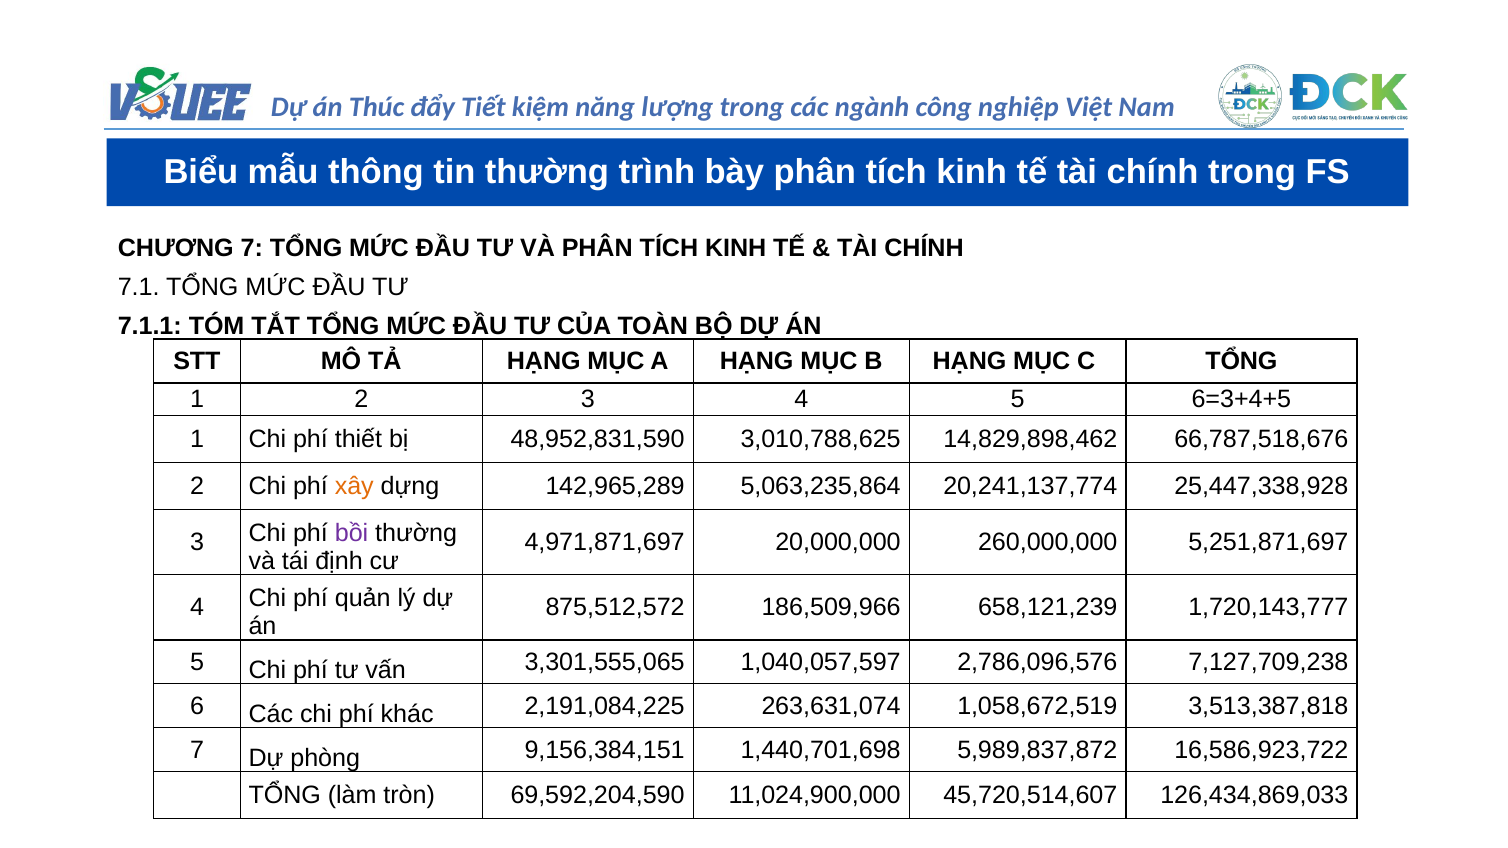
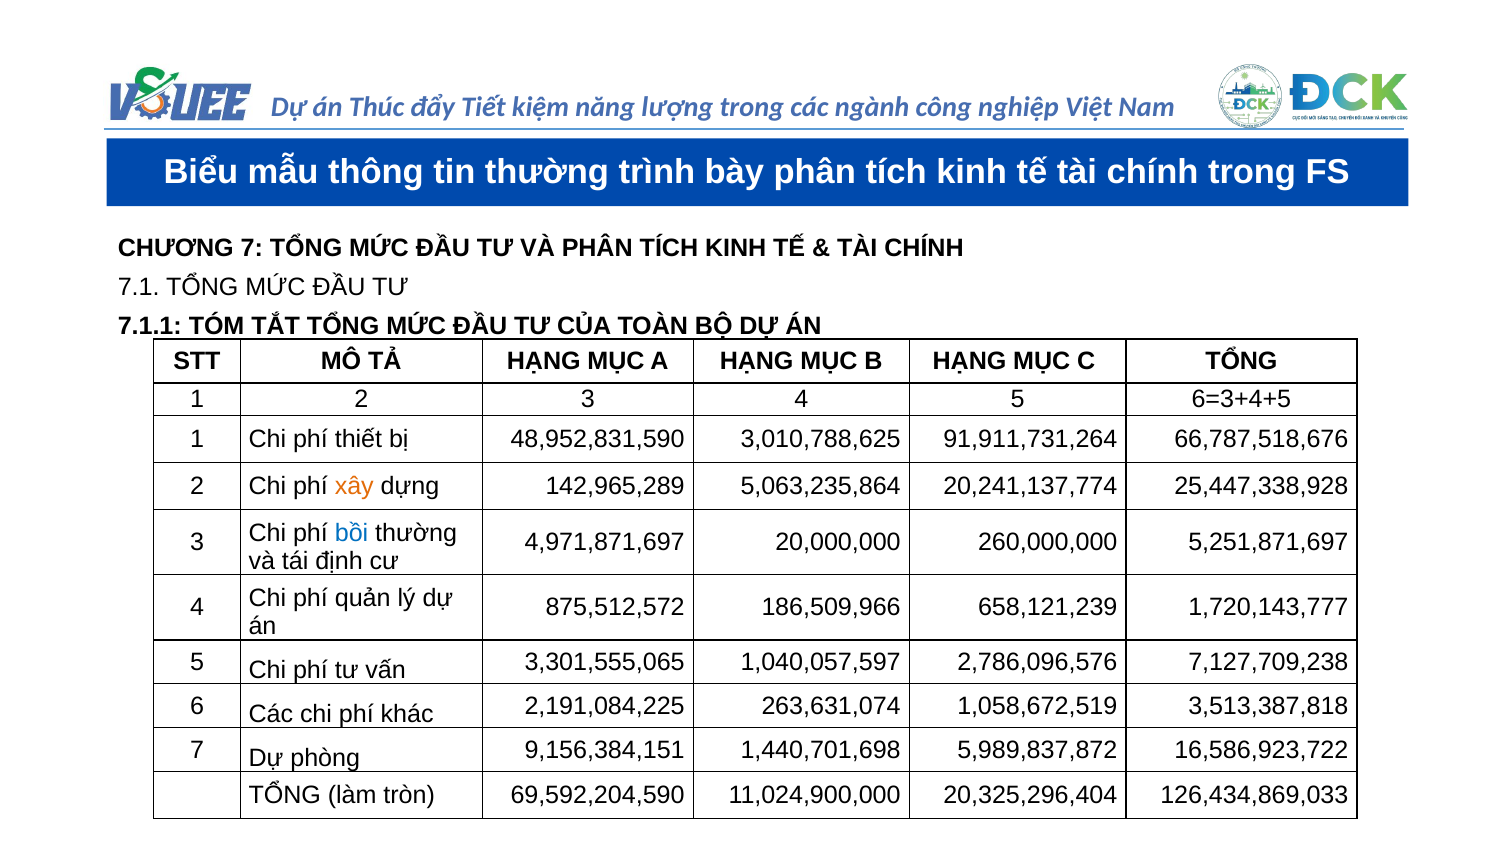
14,829,898,462: 14,829,898,462 -> 91,911,731,264
bồi colour: purple -> blue
45,720,514,607: 45,720,514,607 -> 20,325,296,404
